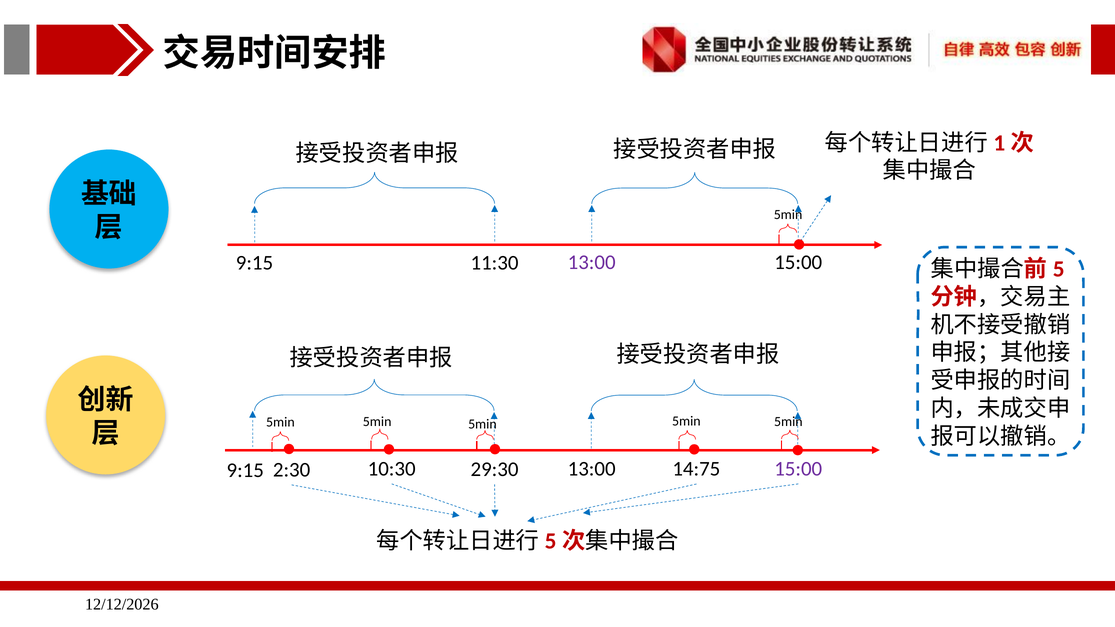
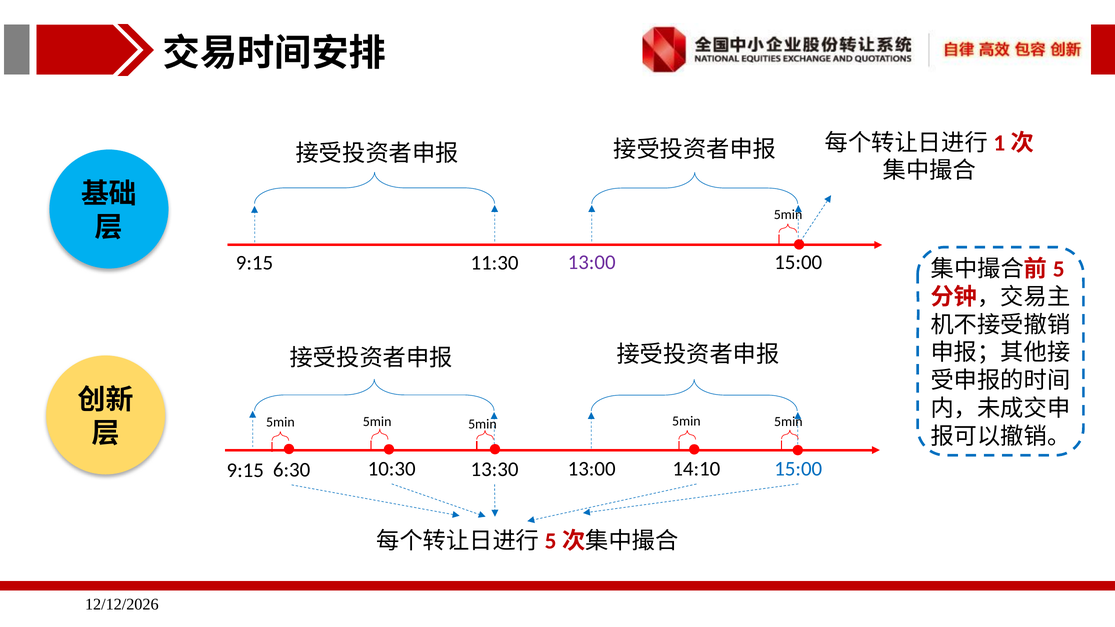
14:75: 14:75 -> 14:10
2:30: 2:30 -> 6:30
29:30: 29:30 -> 13:30
15:00 at (798, 469) colour: purple -> blue
